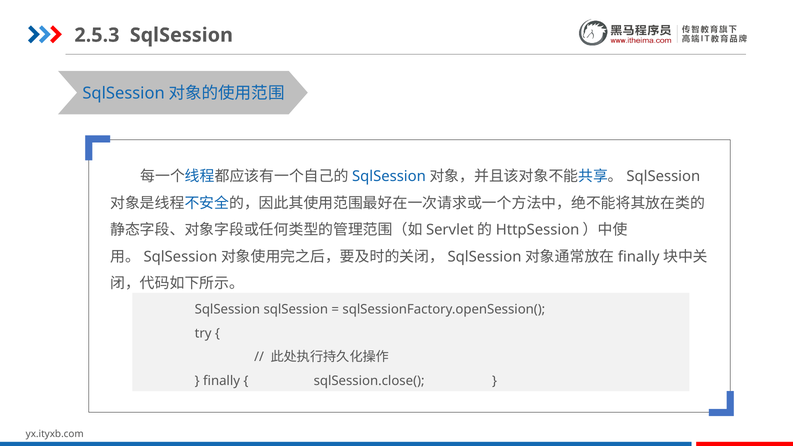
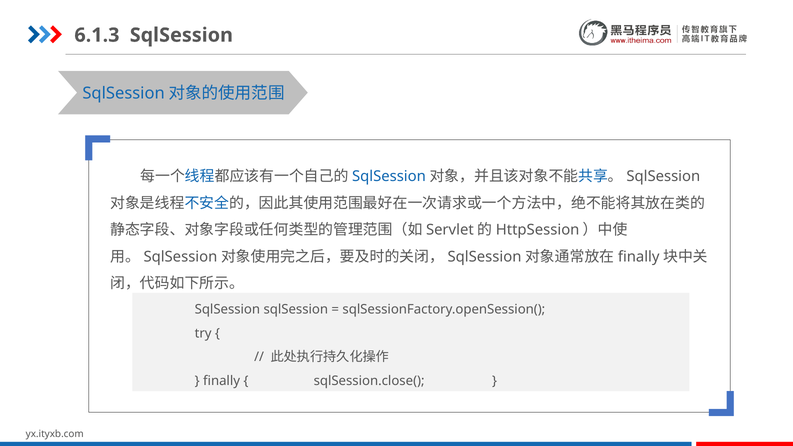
2.5.3: 2.5.3 -> 6.1.3
